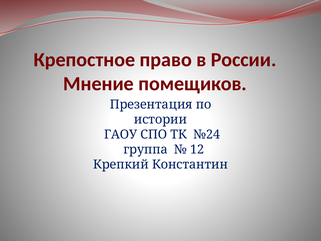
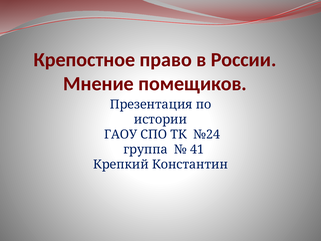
12: 12 -> 41
